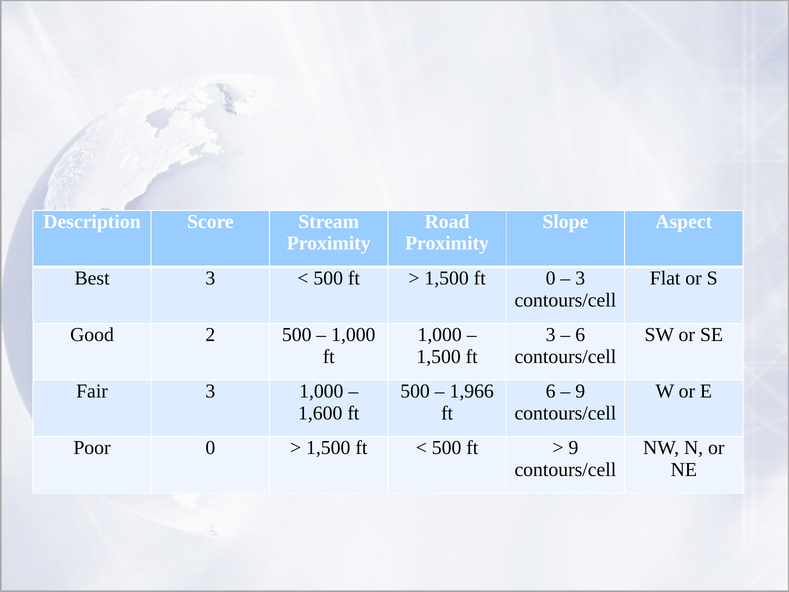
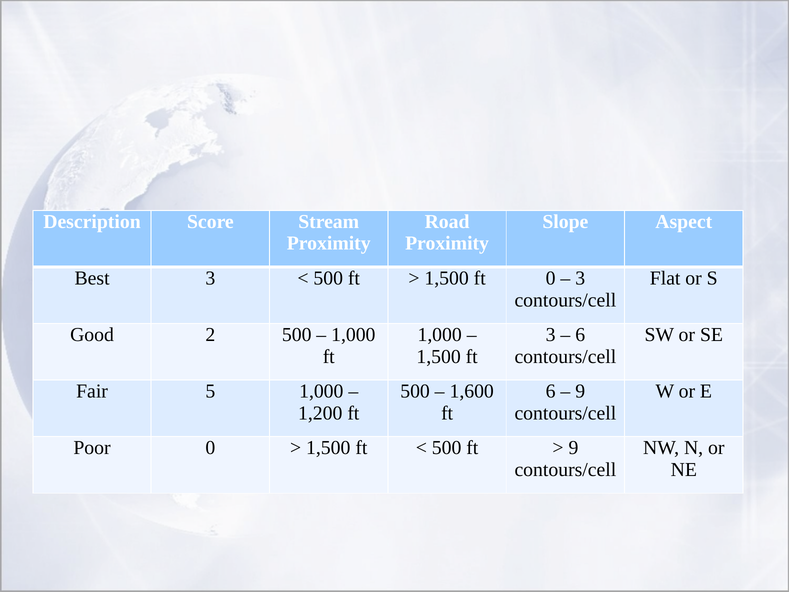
Fair 3: 3 -> 5
1,966: 1,966 -> 1,600
1,600: 1,600 -> 1,200
